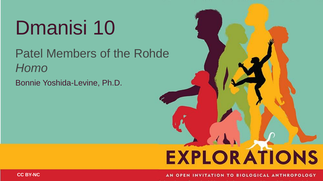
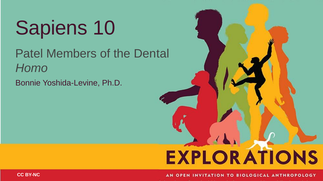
Dmanisi: Dmanisi -> Sapiens
Rohde: Rohde -> Dental
